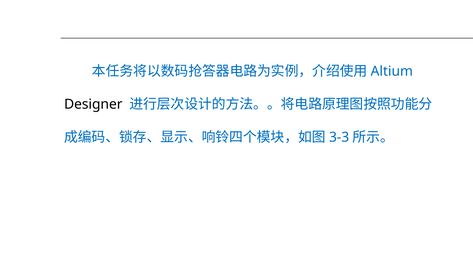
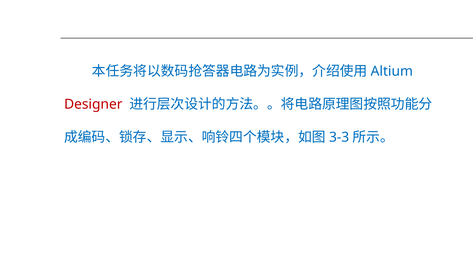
Designer colour: black -> red
